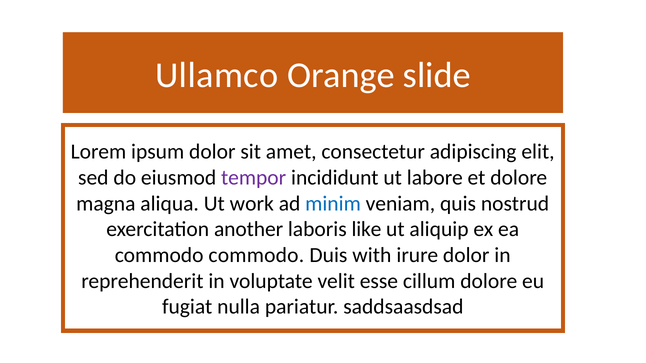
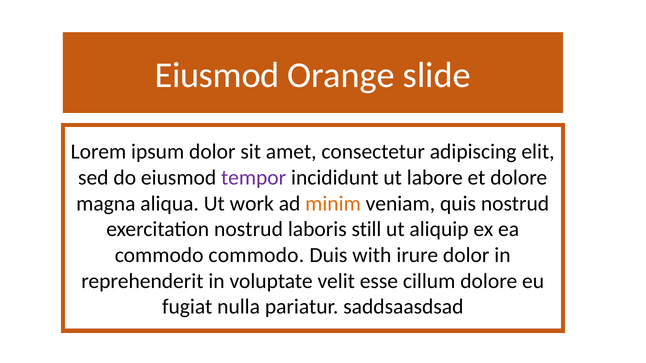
Ullamco at (217, 75): Ullamco -> Eiusmod
minim colour: blue -> orange
exercitation another: another -> nostrud
like: like -> still
